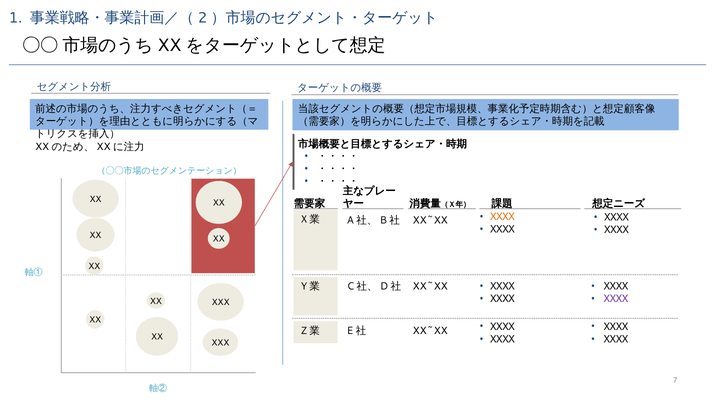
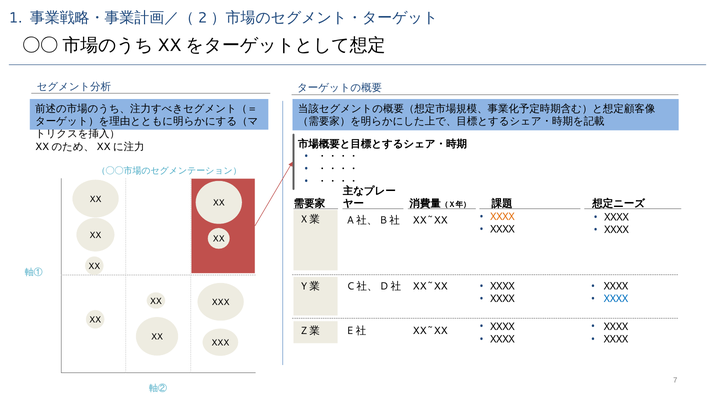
XXXX at (616, 299) colour: purple -> blue
